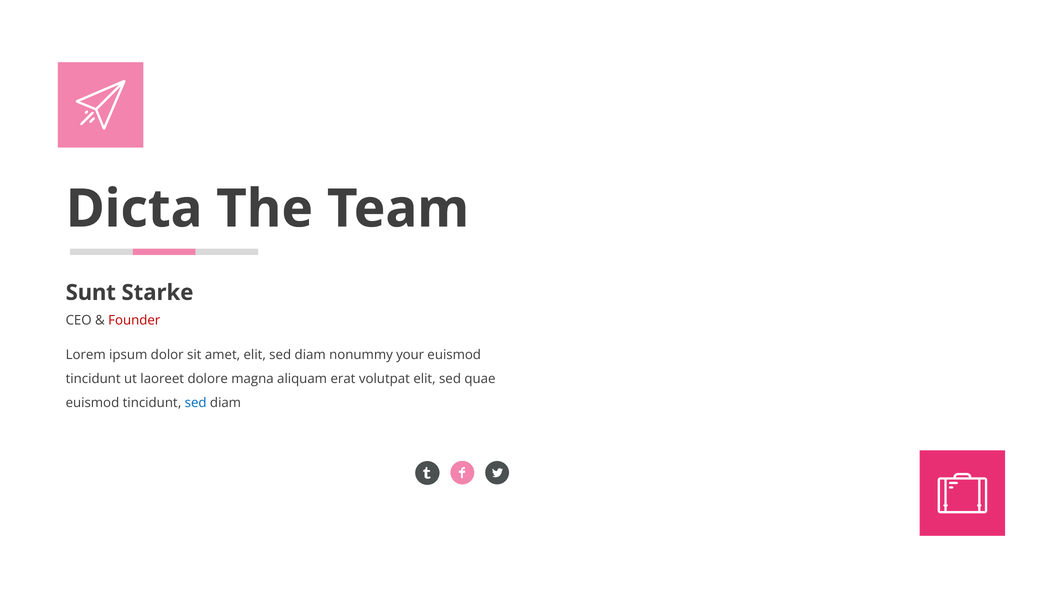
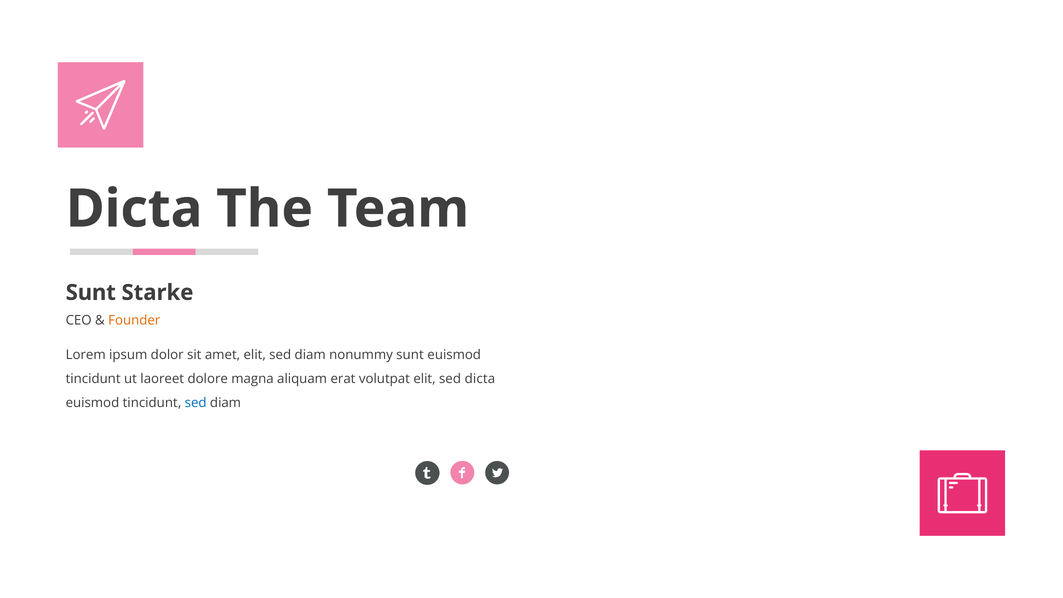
Founder colour: red -> orange
nonummy your: your -> sunt
sed quae: quae -> dicta
